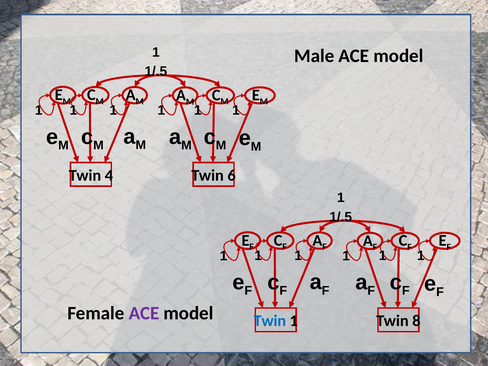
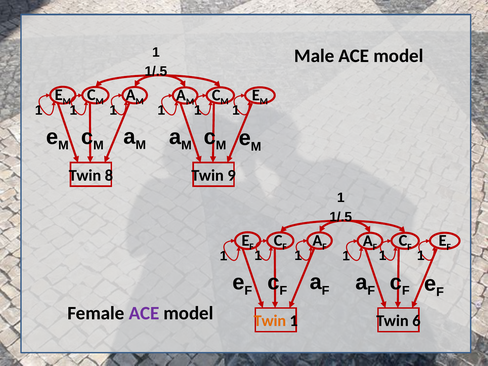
4: 4 -> 8
6: 6 -> 9
Twin at (270, 321) colour: blue -> orange
8: 8 -> 6
